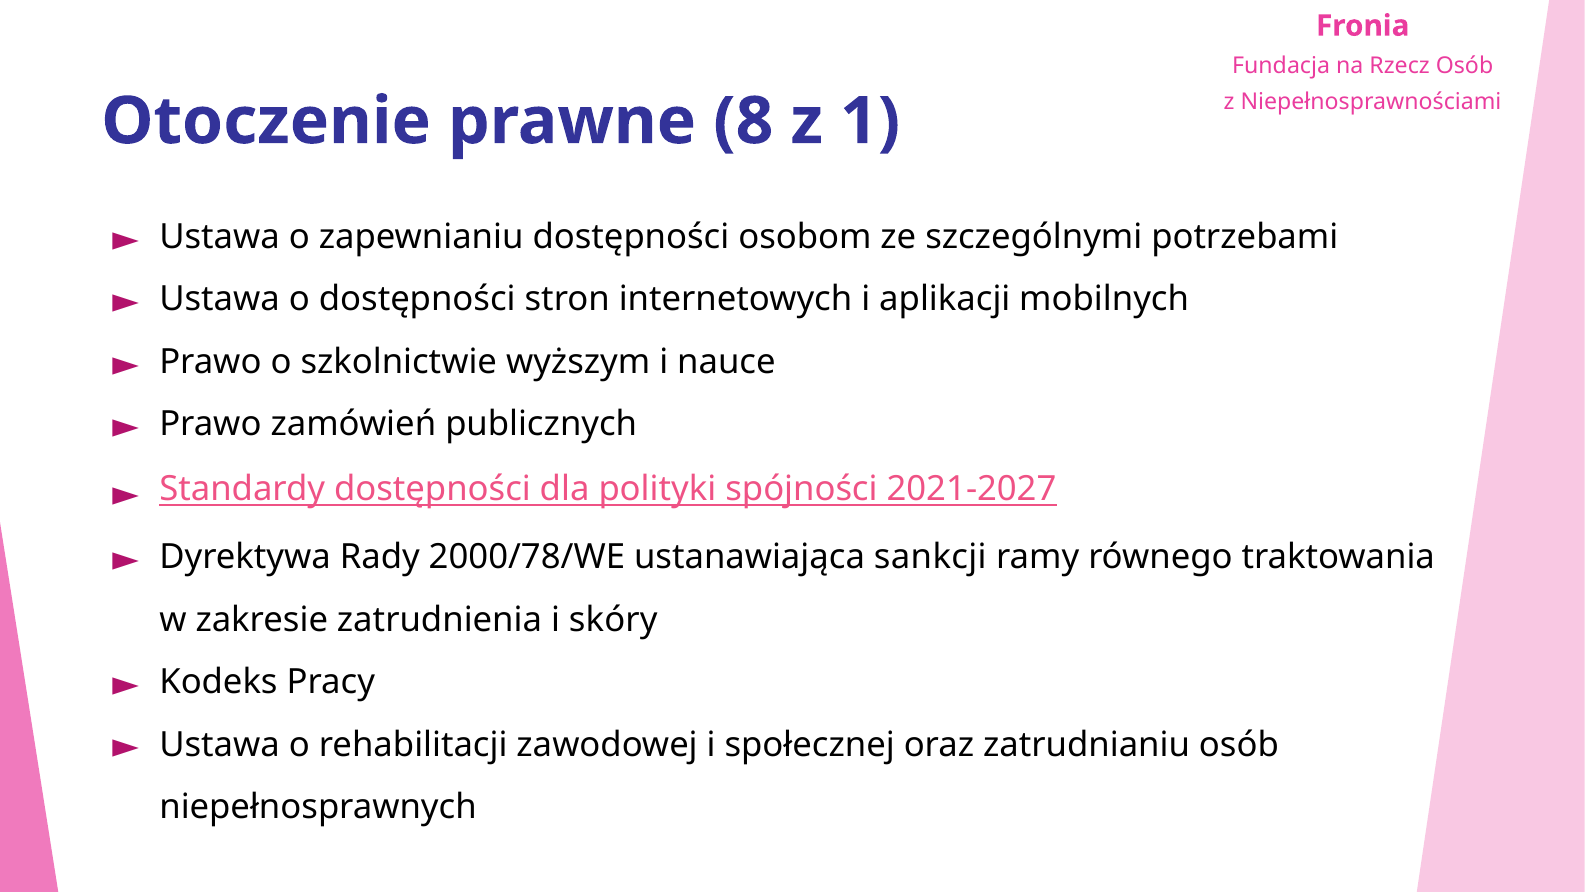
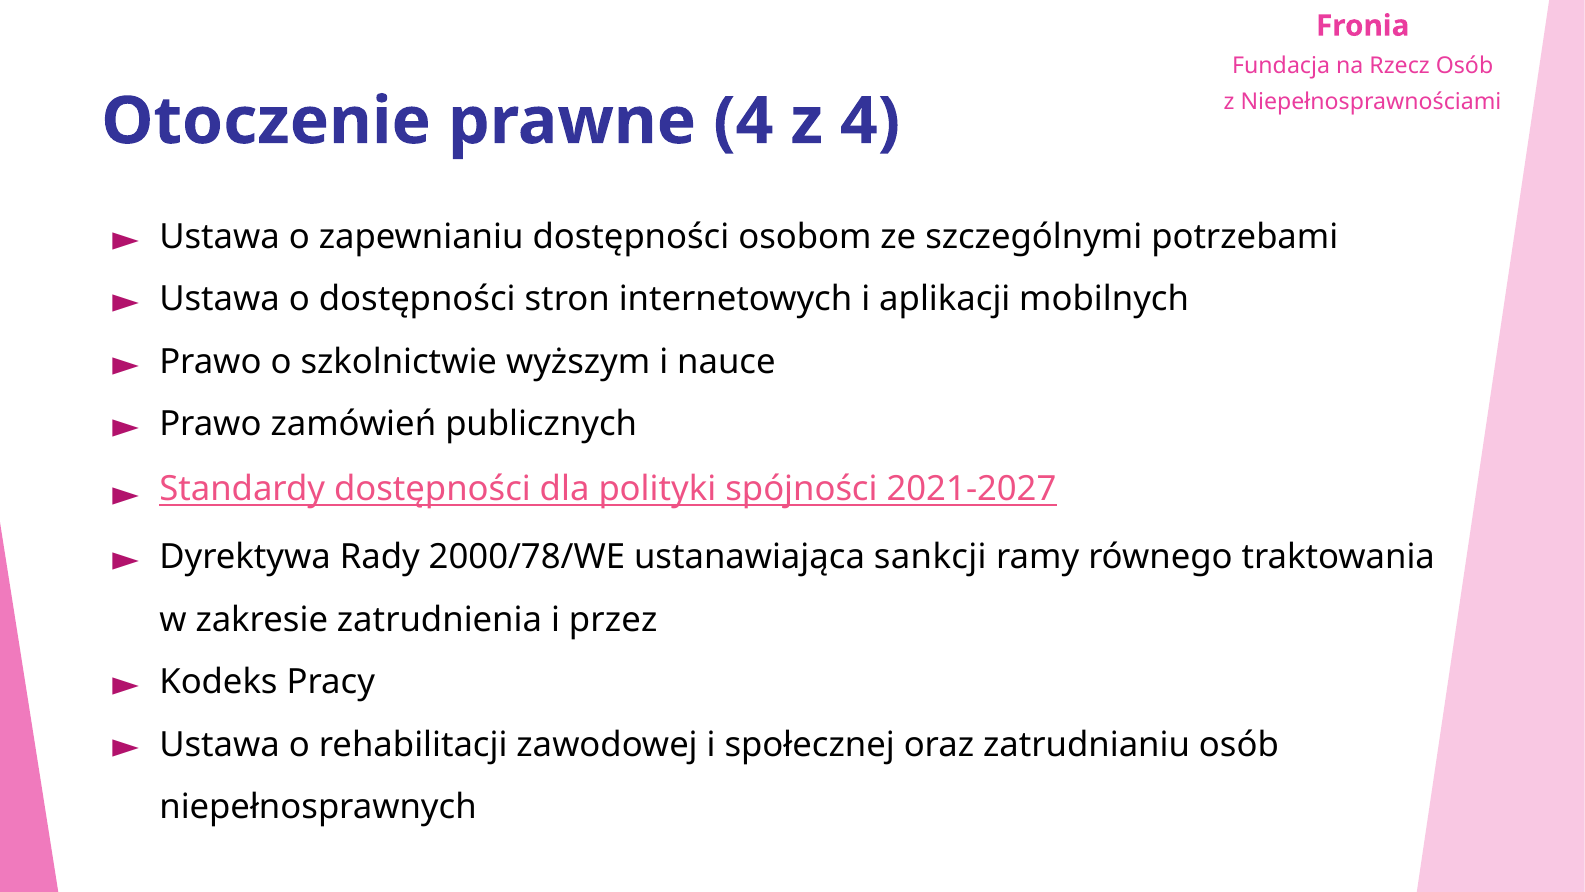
prawne 8: 8 -> 4
z 1: 1 -> 4
skóry: skóry -> przez
